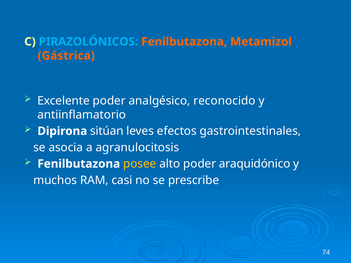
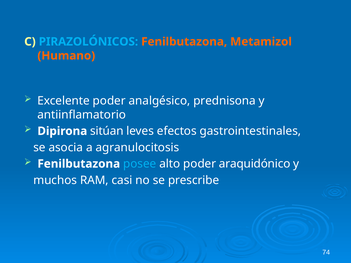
Gástrica: Gástrica -> Humano
reconocido: reconocido -> prednisona
posee colour: yellow -> light blue
